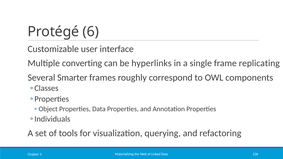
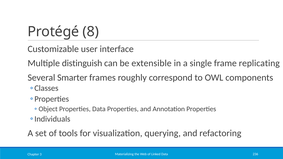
6: 6 -> 8
converting: converting -> distinguish
hyperlinks: hyperlinks -> extensible
